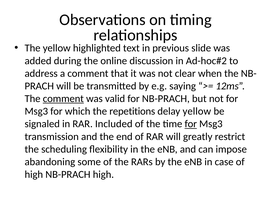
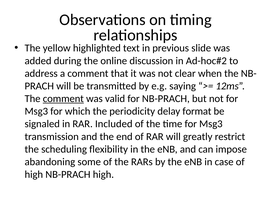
repetitions: repetitions -> periodicity
delay yellow: yellow -> format
for at (191, 124) underline: present -> none
